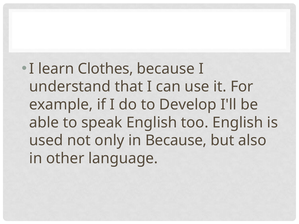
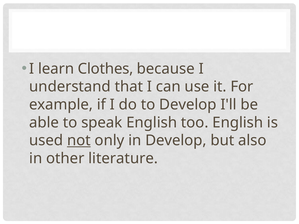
not underline: none -> present
in Because: Because -> Develop
language: language -> literature
